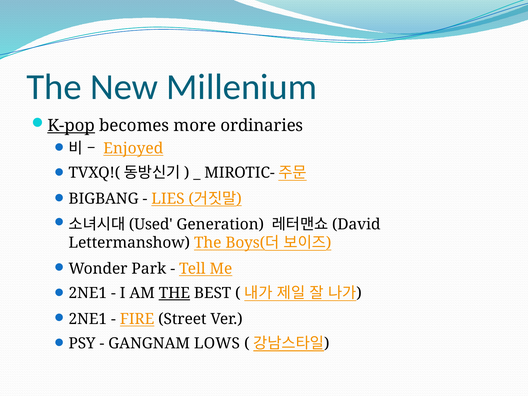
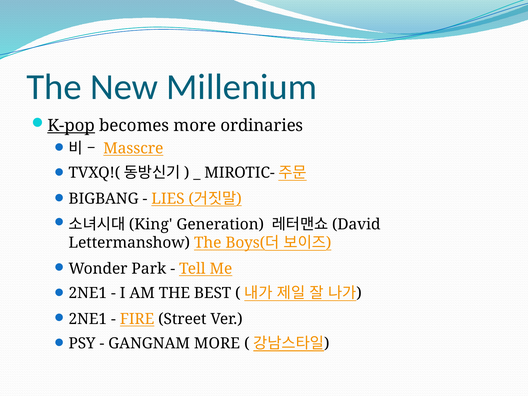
Enjoyed: Enjoyed -> Masscre
Used: Used -> King
THE at (174, 293) underline: present -> none
GANGNAM LOWS: LOWS -> MORE
